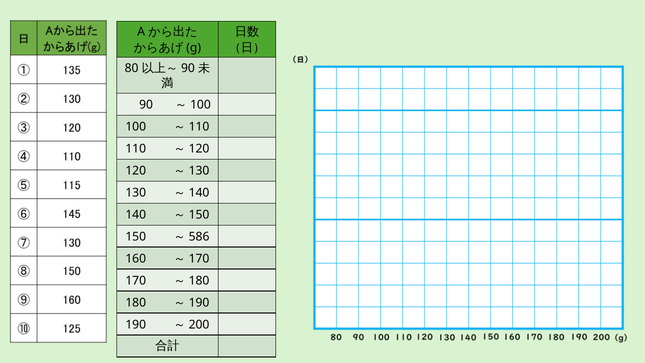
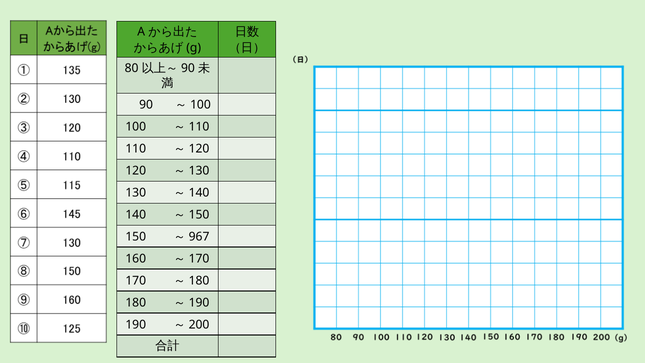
586: 586 -> 967
